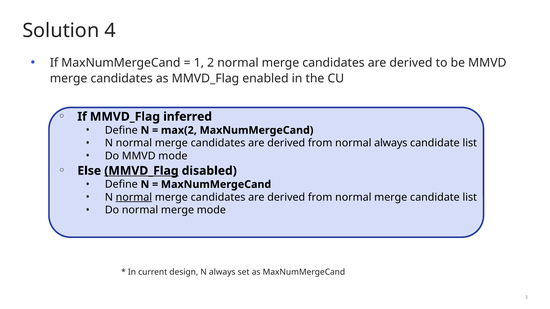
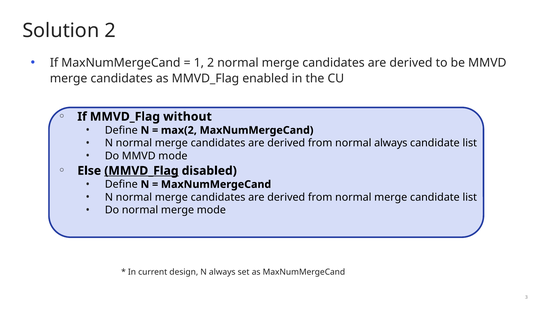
Solution 4: 4 -> 2
inferred: inferred -> without
normal at (134, 197) underline: present -> none
